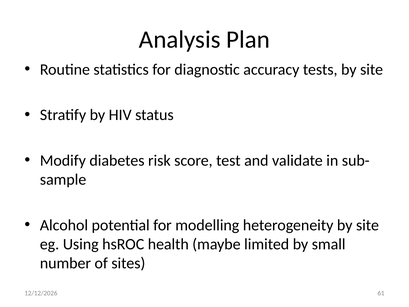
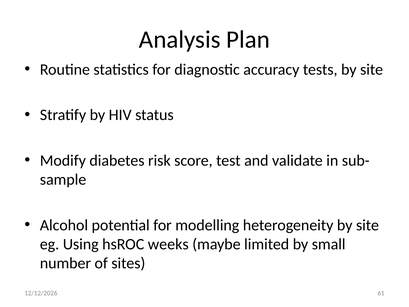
health: health -> weeks
